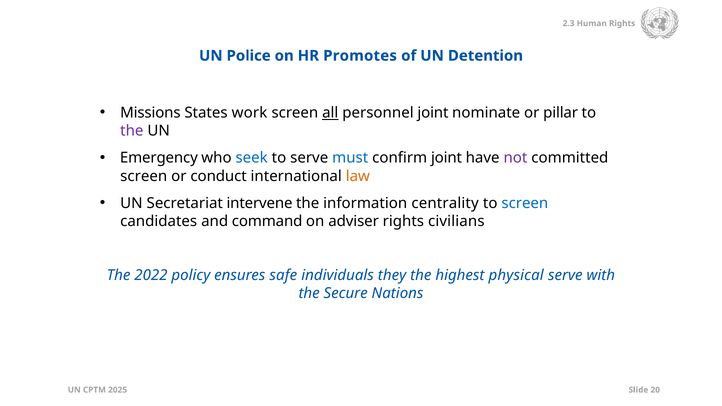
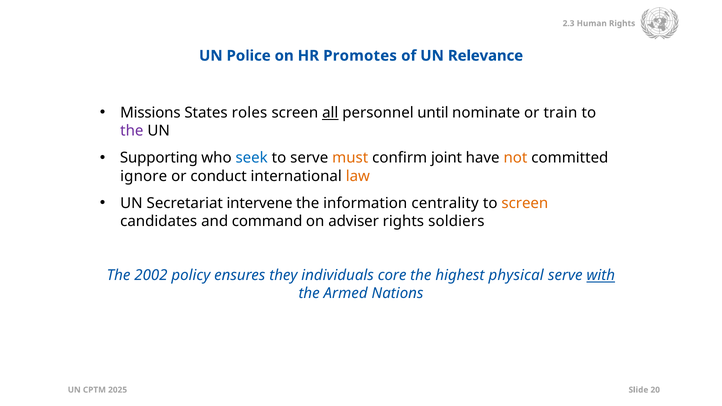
Detention: Detention -> Relevance
work: work -> roles
personnel joint: joint -> until
pillar: pillar -> train
Emergency: Emergency -> Supporting
must colour: blue -> orange
not colour: purple -> orange
screen at (144, 176): screen -> ignore
screen at (525, 203) colour: blue -> orange
civilians: civilians -> soldiers
2022: 2022 -> 2002
safe: safe -> they
they: they -> core
with underline: none -> present
Secure: Secure -> Armed
